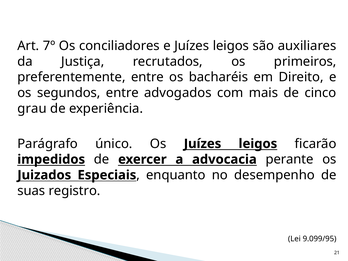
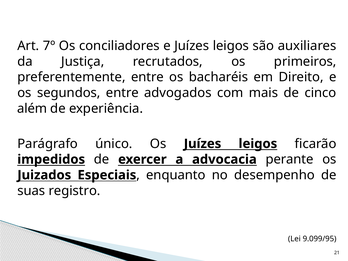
grau: grau -> além
